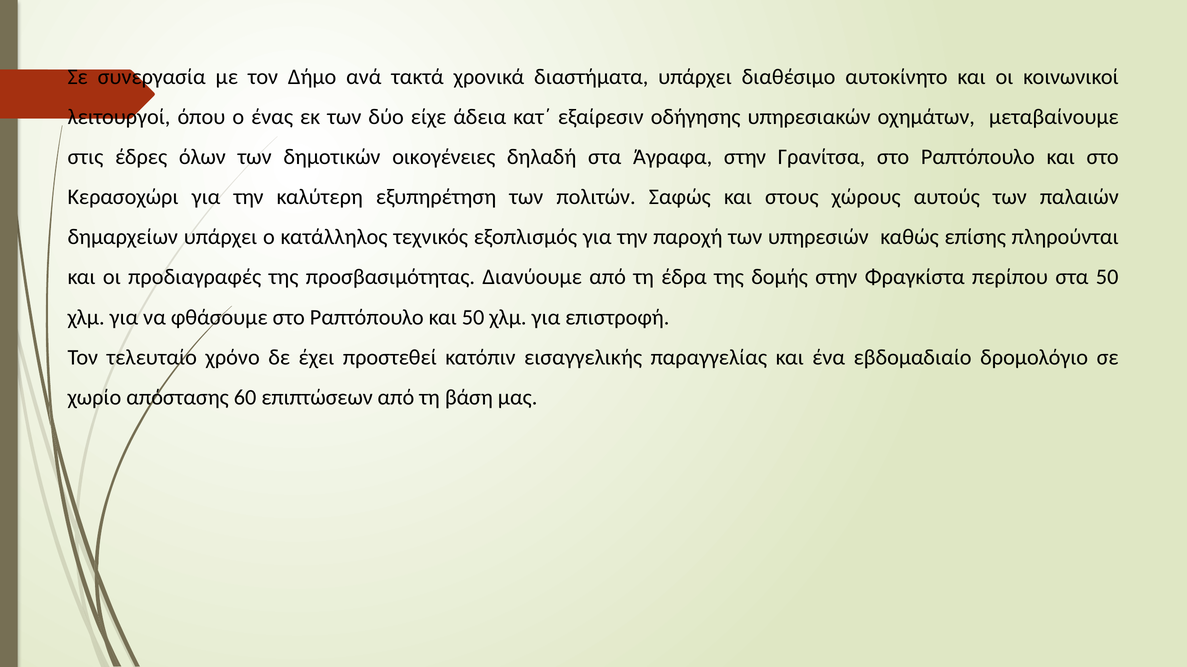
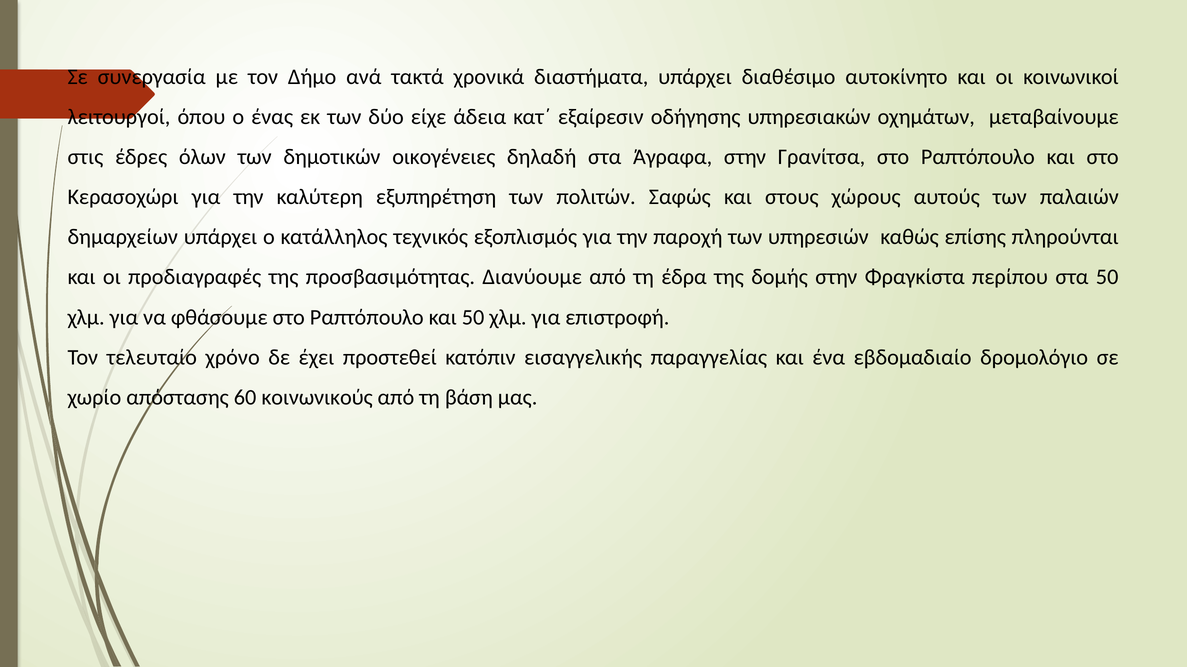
επιπτώσεων: επιπτώσεων -> κοινωνικούς
